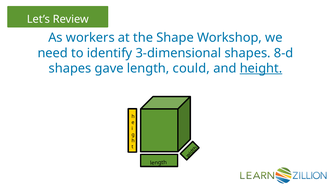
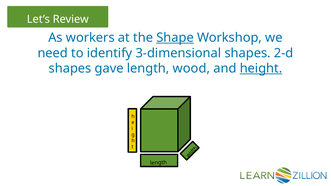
Shape underline: none -> present
8-d: 8-d -> 2-d
could: could -> wood
